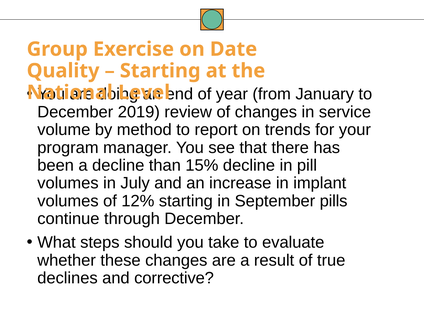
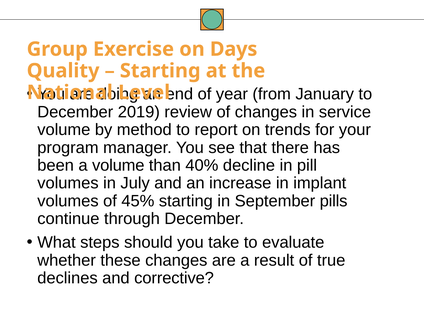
Date: Date -> Days
a decline: decline -> volume
15%: 15% -> 40%
12%: 12% -> 45%
